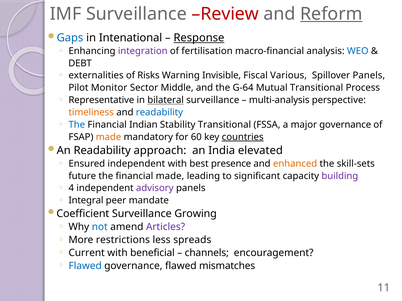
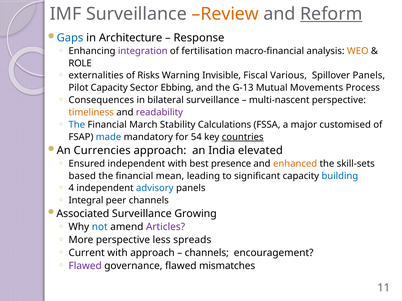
Review colour: red -> orange
Intenational: Intenational -> Architecture
Response underline: present -> none
WEO colour: blue -> orange
DEBT: DEBT -> ROLE
Pilot Monitor: Monitor -> Capacity
Middle: Middle -> Ebbing
G-64: G-64 -> G-13
Mutual Transitional: Transitional -> Movements
Representative: Representative -> Consequences
bilateral underline: present -> none
multi-analysis: multi-analysis -> multi-nascent
readability at (159, 113) colour: blue -> purple
Indian: Indian -> March
Stability Transitional: Transitional -> Calculations
major governance: governance -> customised
made at (109, 137) colour: orange -> blue
60: 60 -> 54
An Readability: Readability -> Currencies
future: future -> based
financial made: made -> mean
building colour: purple -> blue
advisory colour: purple -> blue
peer mandate: mandate -> channels
Coefficient: Coefficient -> Associated
More restrictions: restrictions -> perspective
with beneficial: beneficial -> approach
Flawed at (85, 266) colour: blue -> purple
